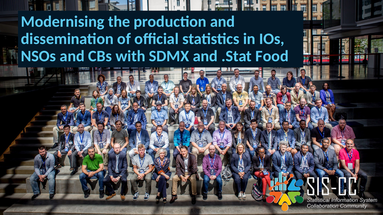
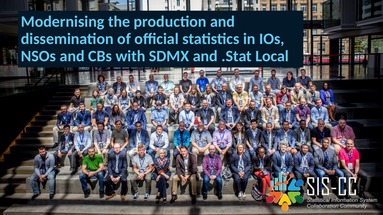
Food: Food -> Local
